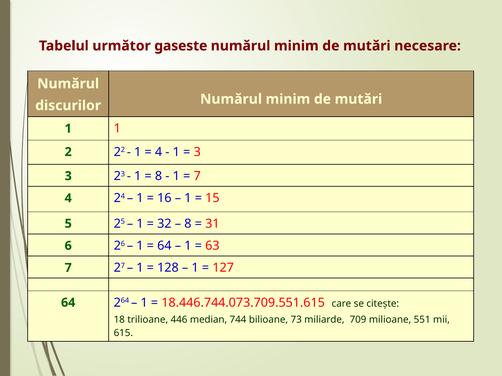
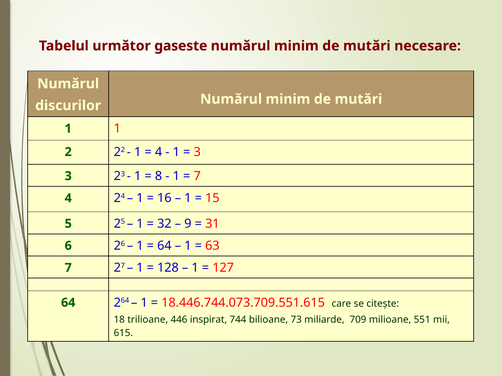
8 at (188, 224): 8 -> 9
median: median -> inspirat
